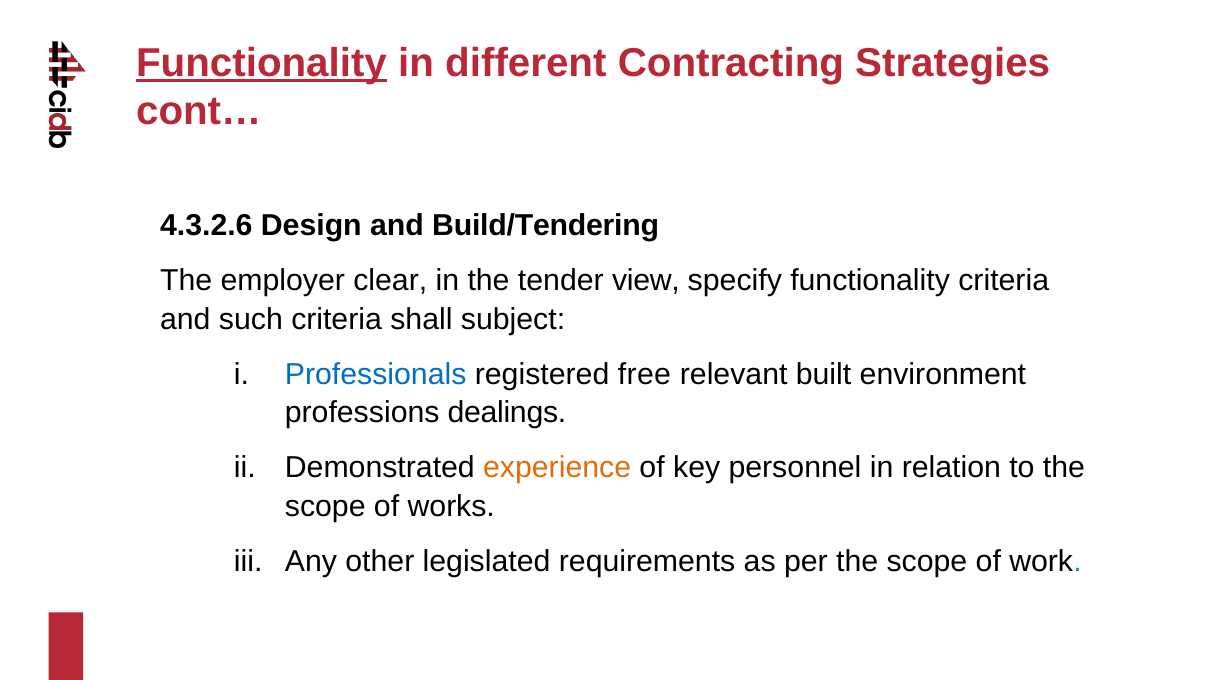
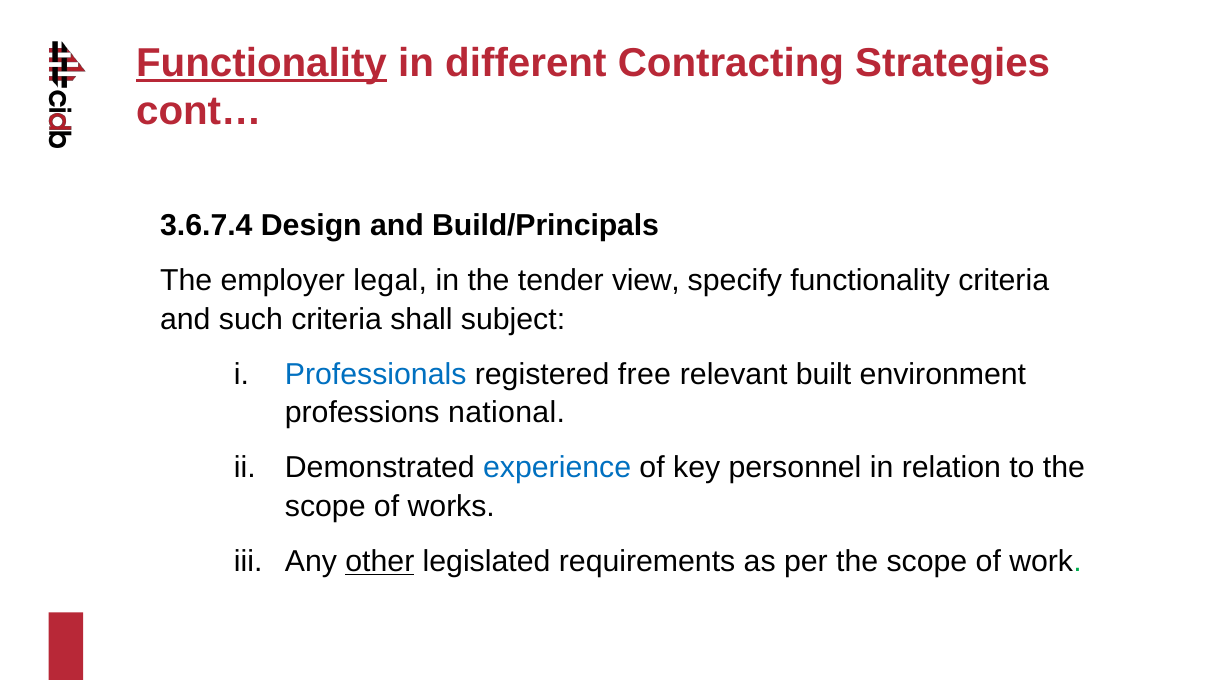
4.3.2.6: 4.3.2.6 -> 3.6.7.4
Build/Tendering: Build/Tendering -> Build/Principals
clear: clear -> legal
dealings: dealings -> national
experience colour: orange -> blue
other underline: none -> present
